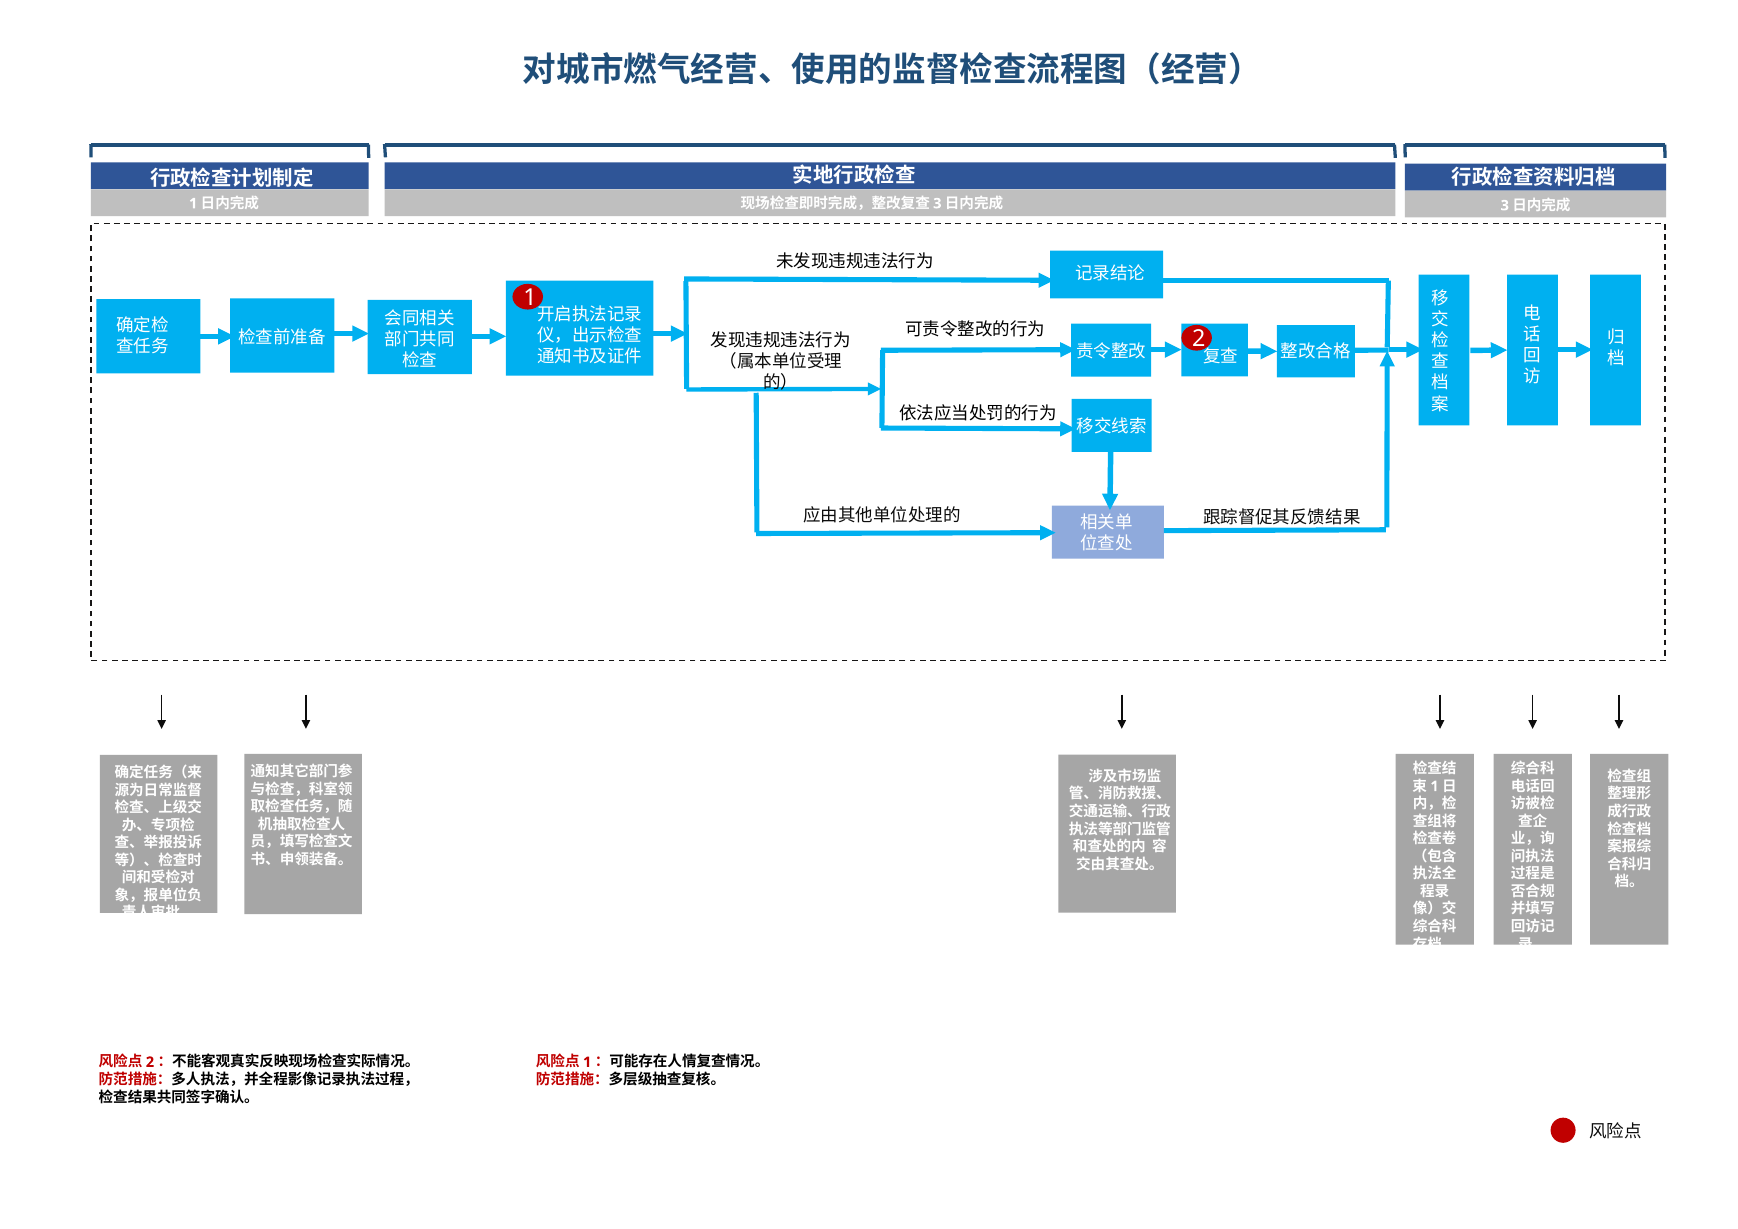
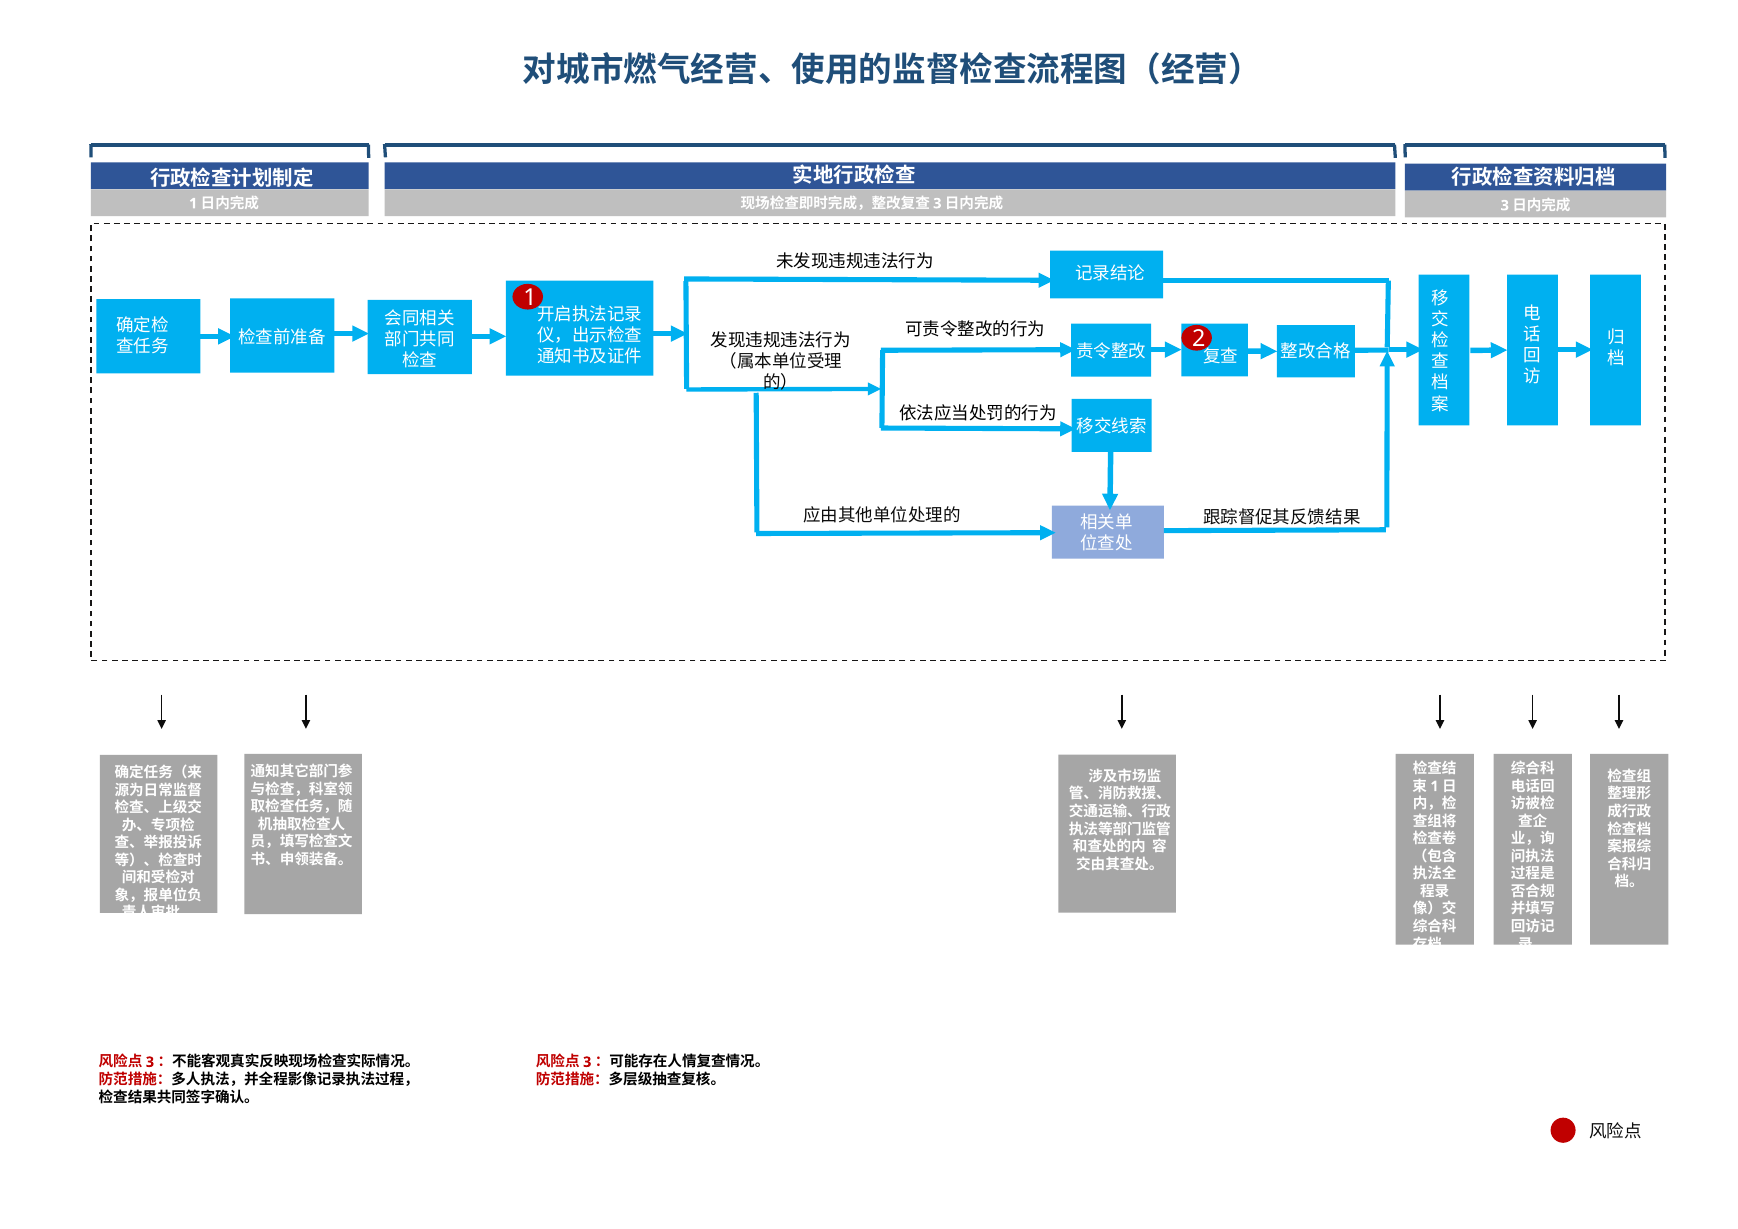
2 at (150, 1062): 2 -> 3
1 at (587, 1062): 1 -> 3
